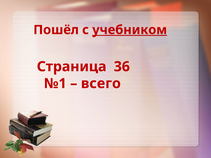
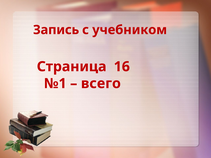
Пошёл: Пошёл -> Запись
учебником underline: present -> none
36: 36 -> 16
